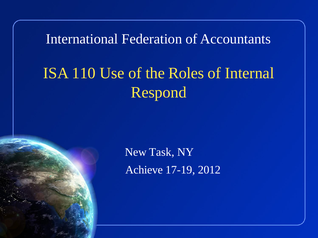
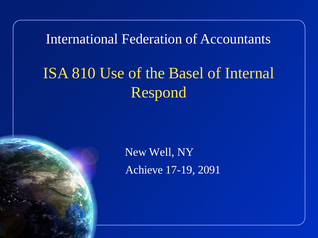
110: 110 -> 810
Roles: Roles -> Basel
Task: Task -> Well
2012: 2012 -> 2091
